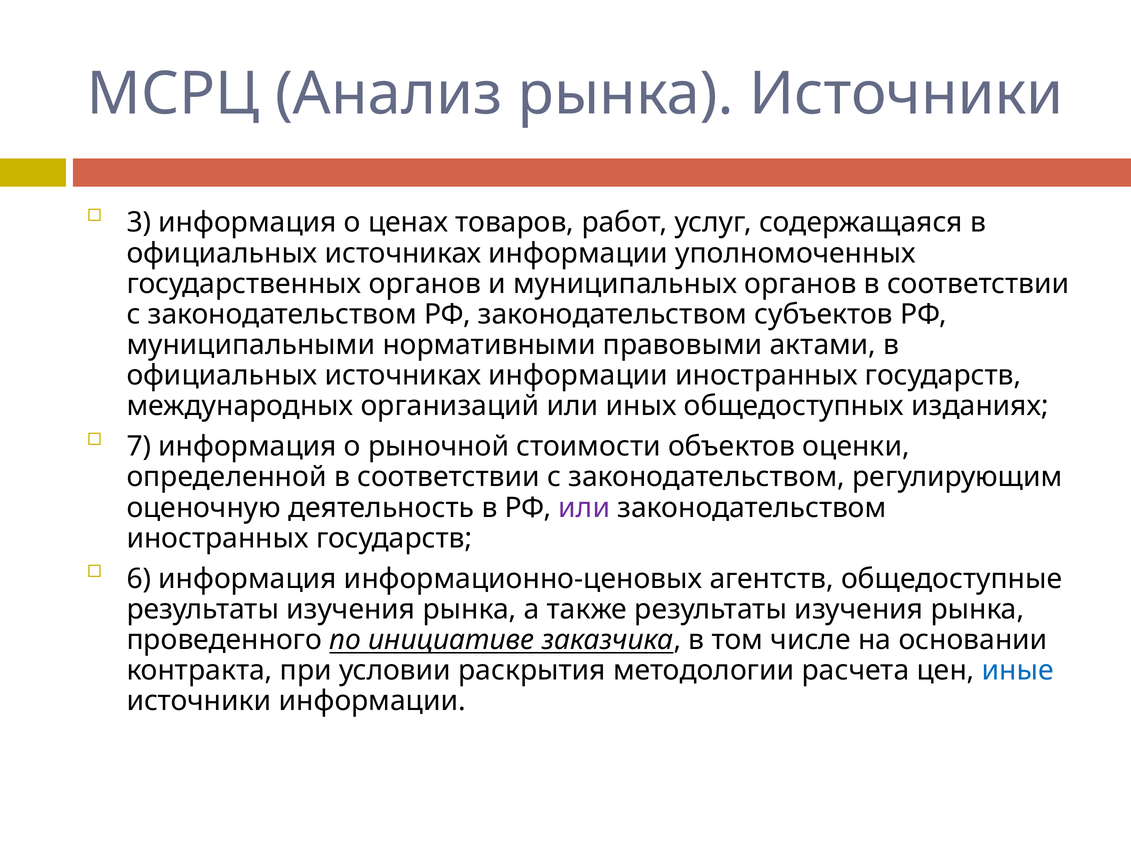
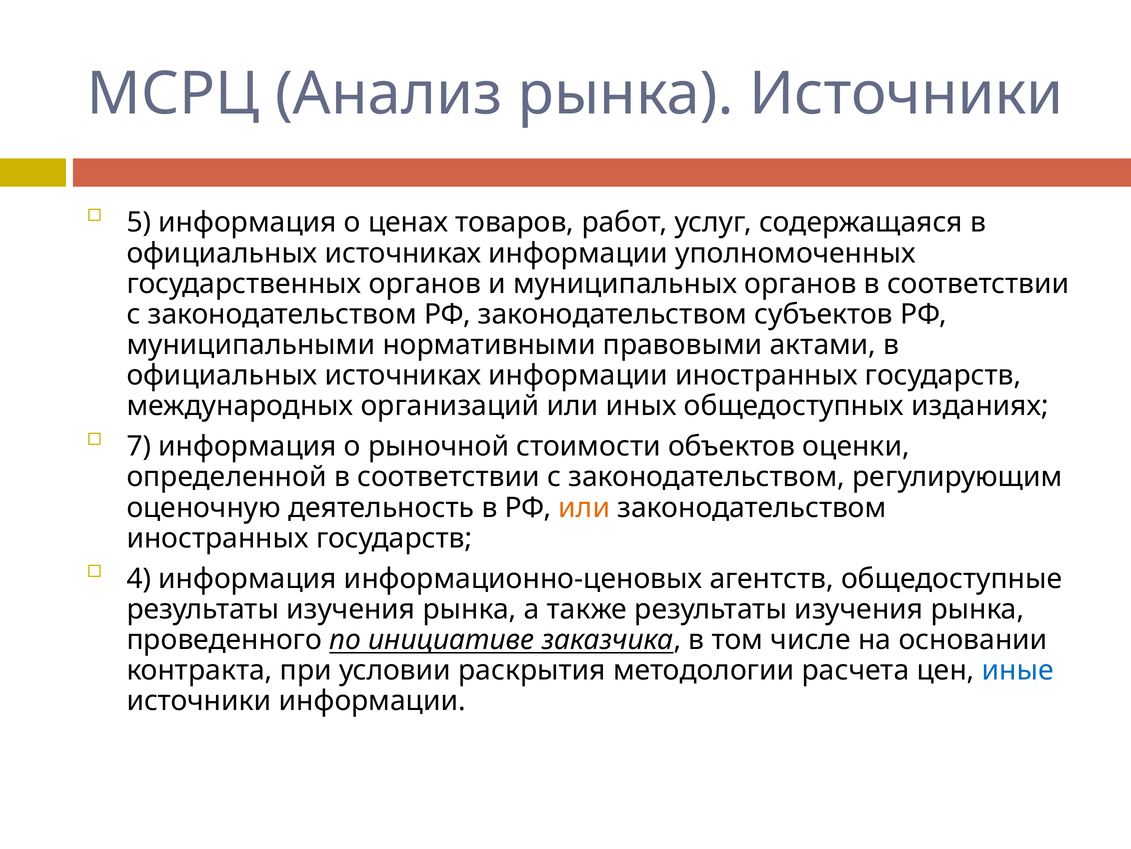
3: 3 -> 5
или at (584, 507) colour: purple -> orange
6: 6 -> 4
